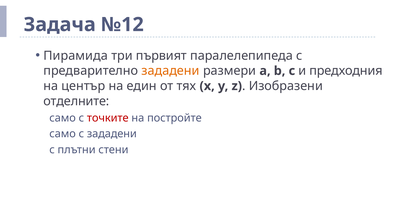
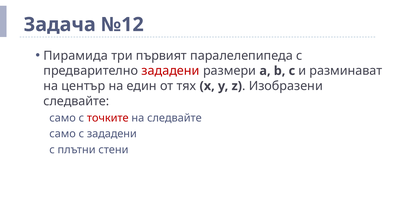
зададени at (170, 71) colour: orange -> red
предходния: предходния -> разминават
отделните at (76, 101): отделните -> следвайте
на постройте: постройте -> следвайте
